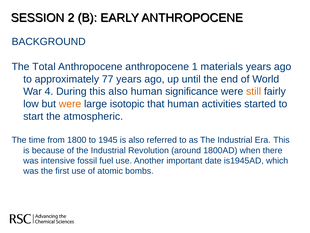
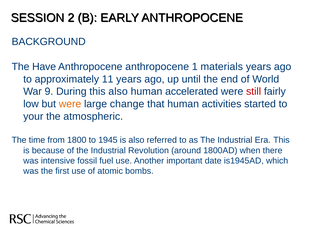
Total: Total -> Have
77: 77 -> 11
4: 4 -> 9
significance: significance -> accelerated
still colour: orange -> red
isotopic: isotopic -> change
start: start -> your
